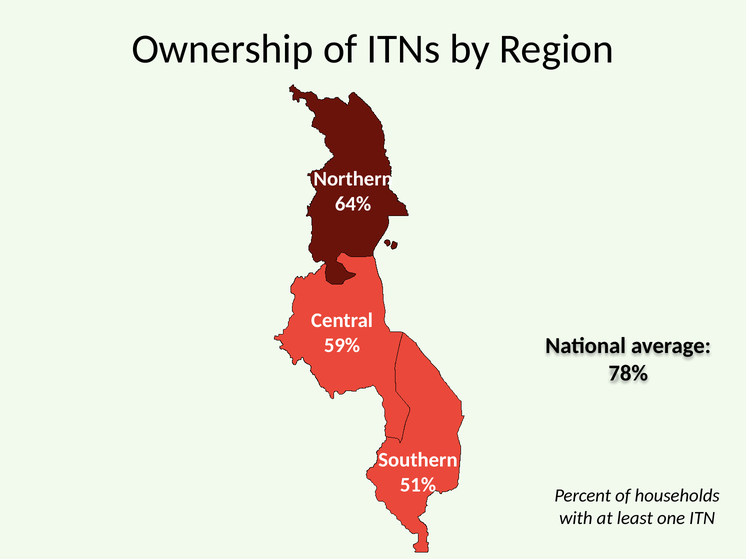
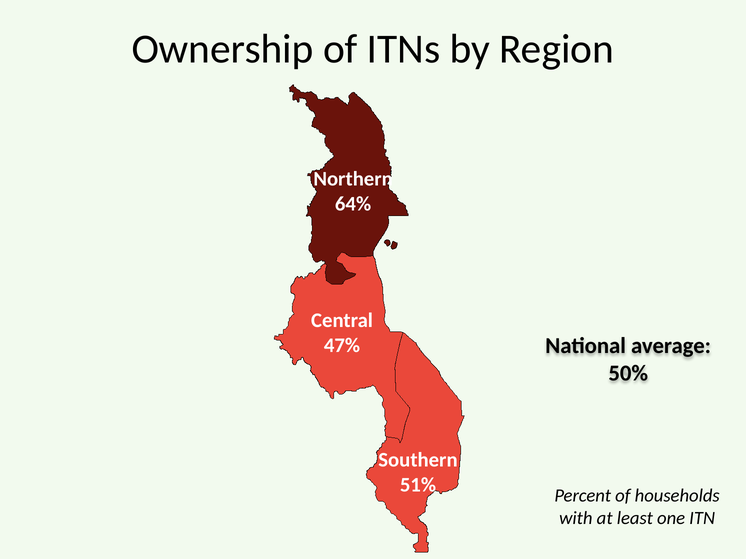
59%: 59% -> 47%
78%: 78% -> 50%
